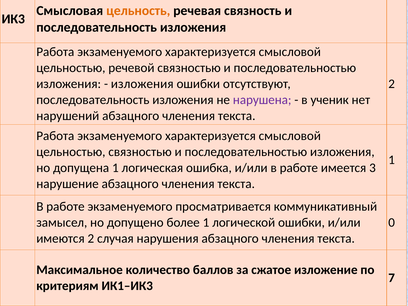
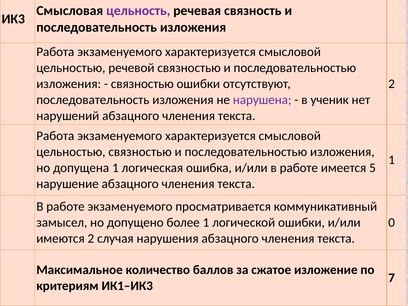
цельность colour: orange -> purple
изложения at (142, 84): изложения -> связностью
3: 3 -> 5
